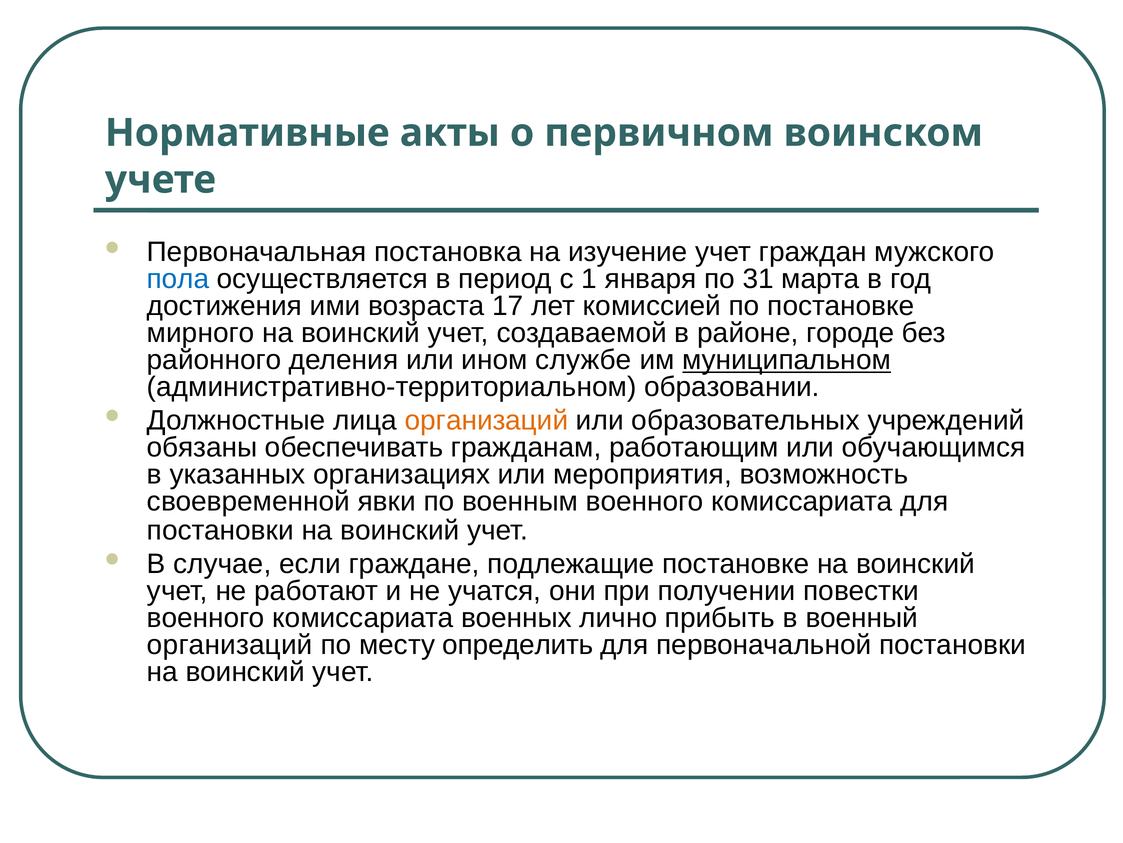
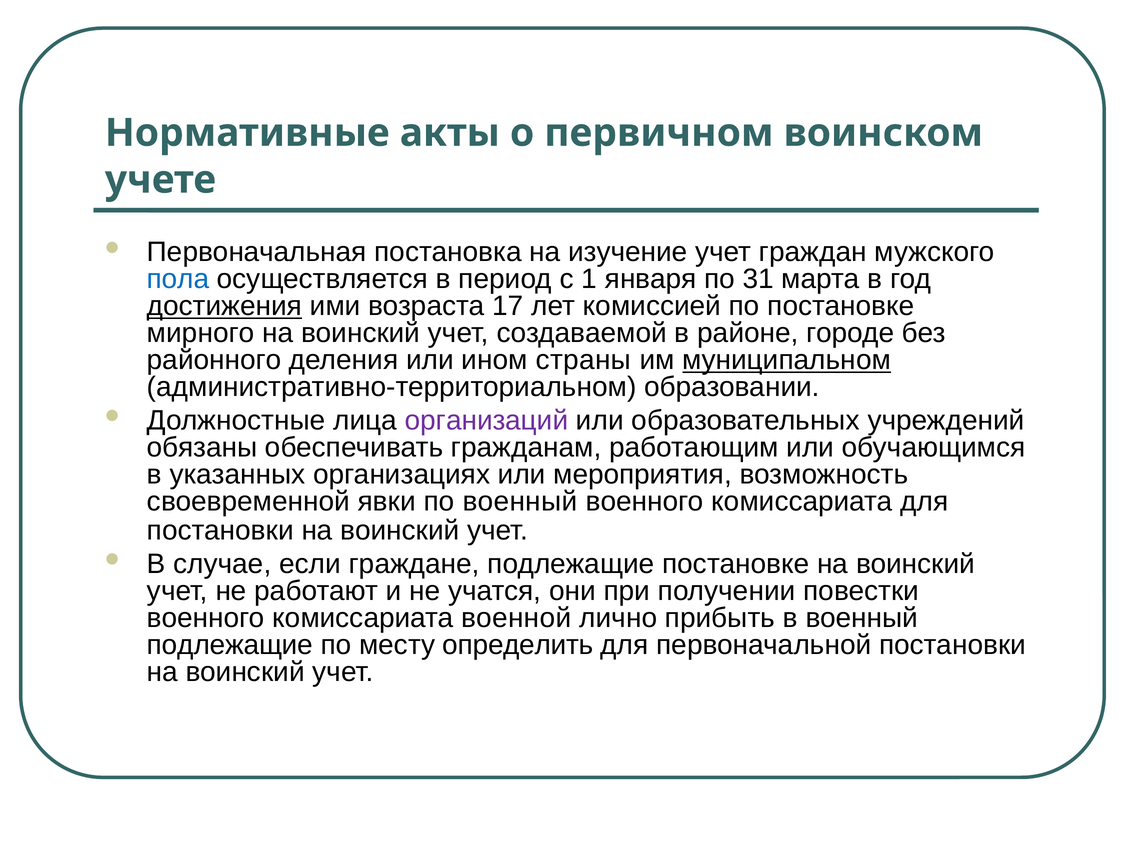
достижения underline: none -> present
службе: службе -> страны
организаций at (487, 420) colour: orange -> purple
по военным: военным -> военный
военных: военных -> военной
организаций at (230, 644): организаций -> подлежащие
